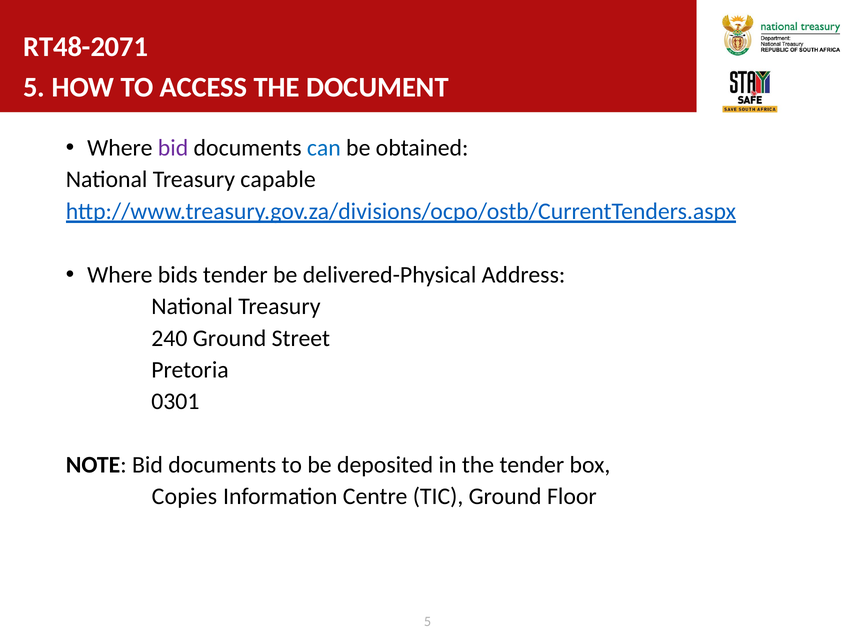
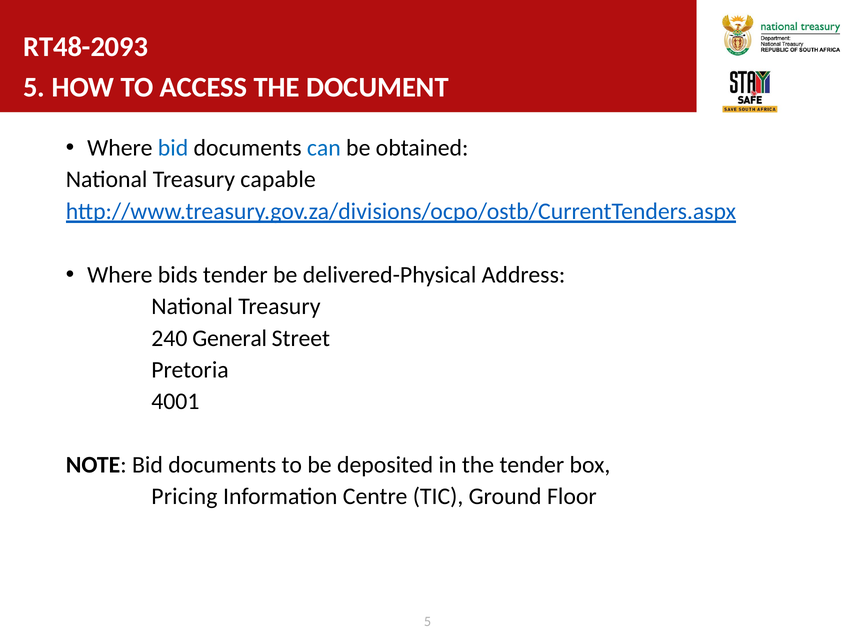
RT48-2071: RT48-2071 -> RT48-2093
bid at (173, 148) colour: purple -> blue
240 Ground: Ground -> General
0301: 0301 -> 4001
Copies: Copies -> Pricing
